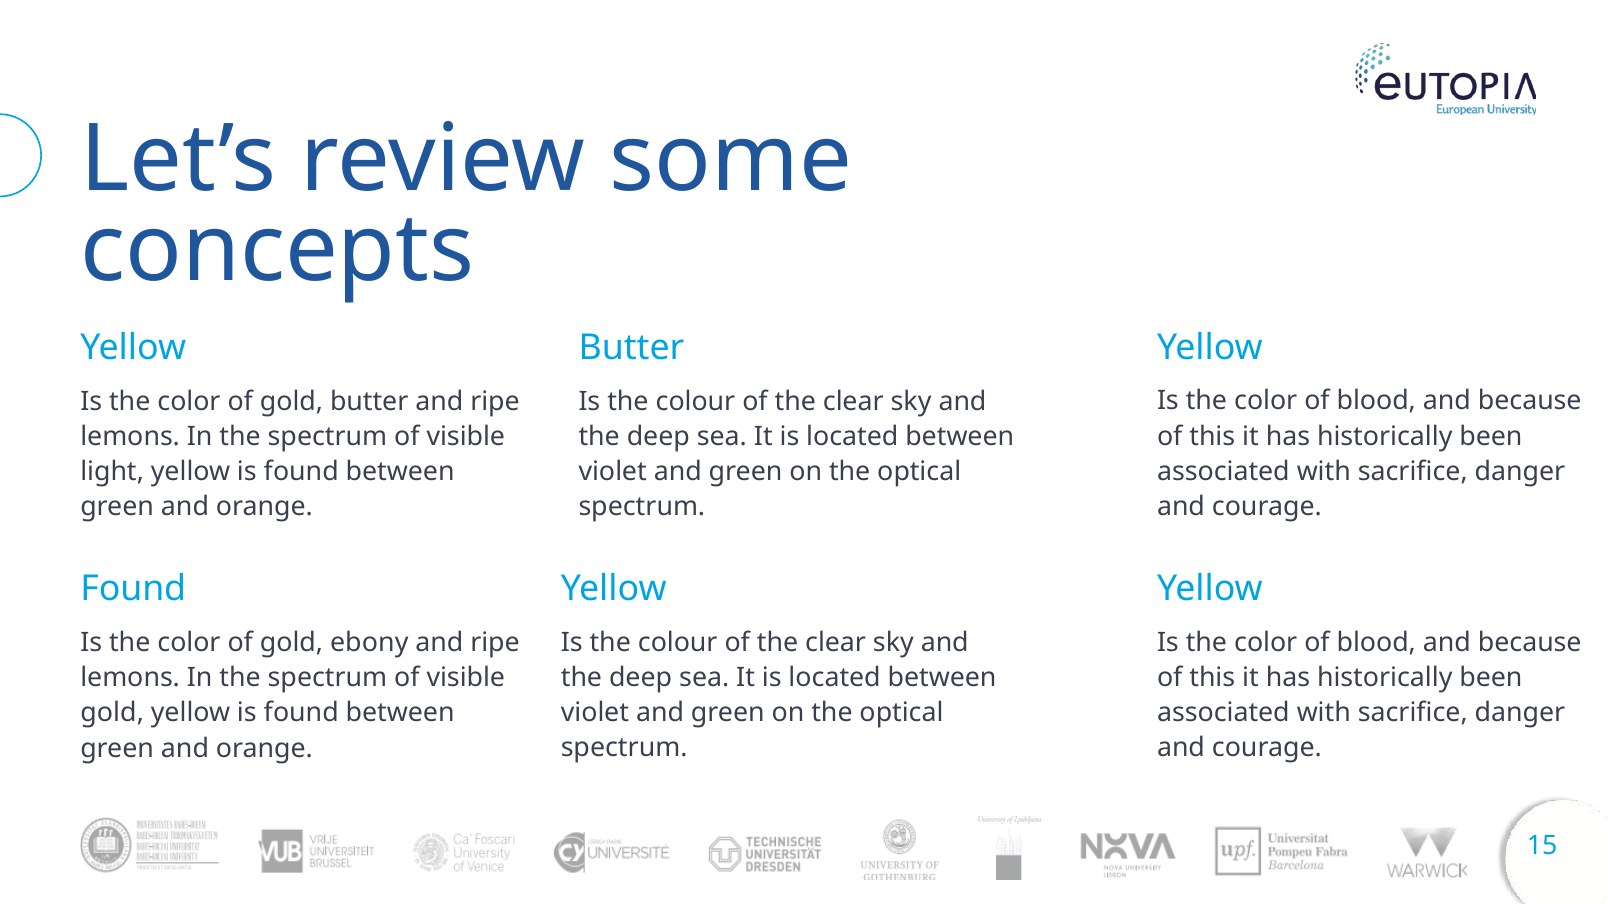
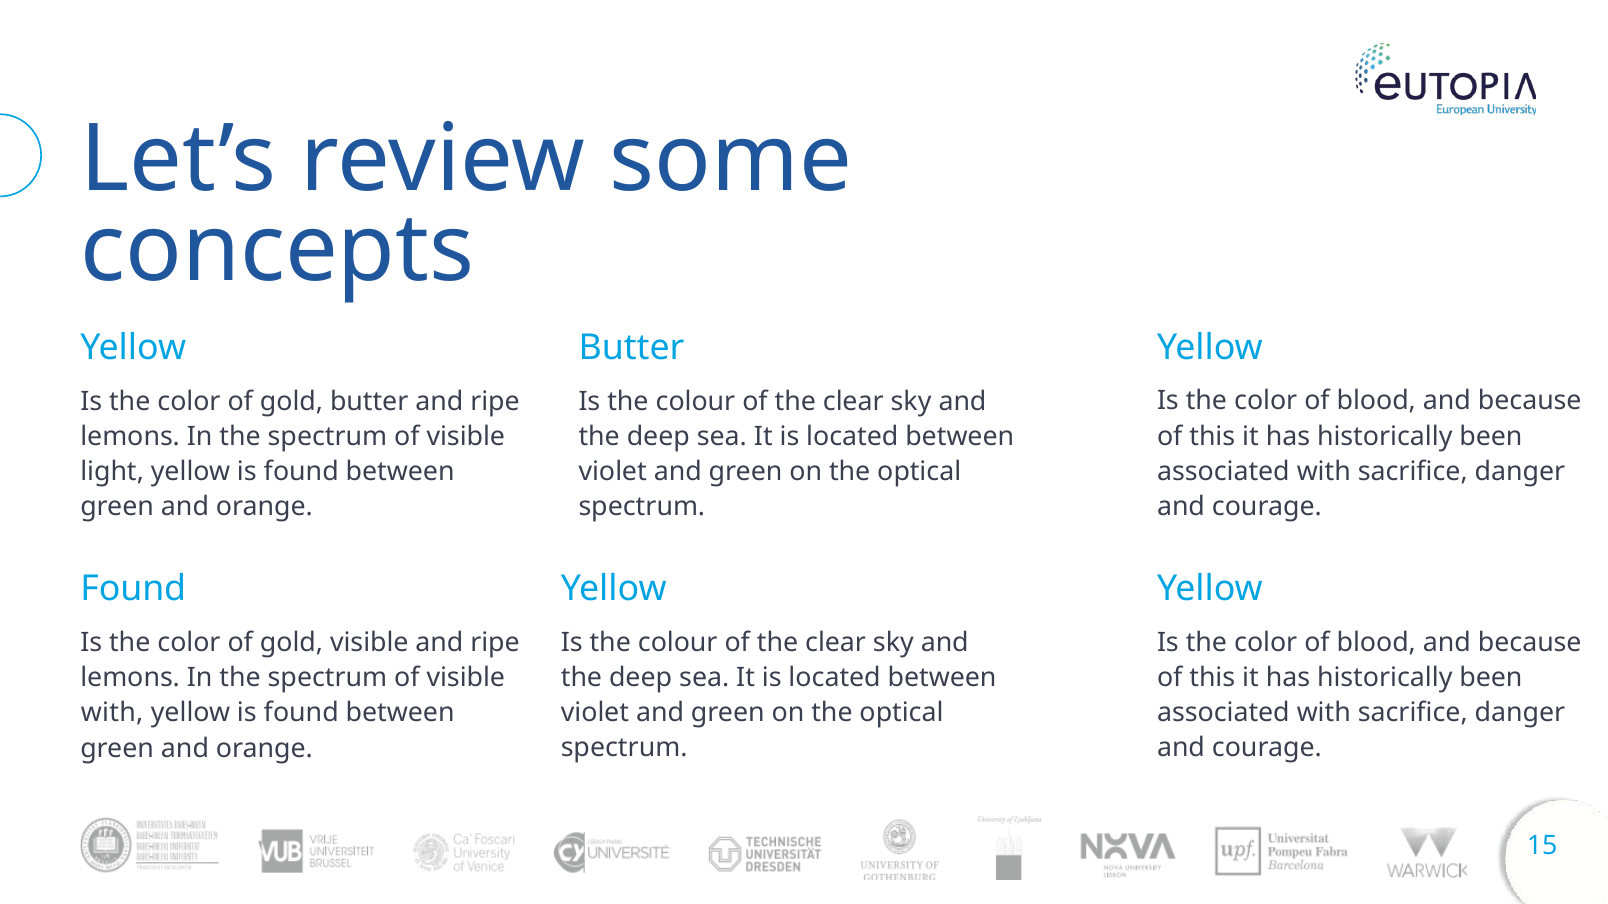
gold ebony: ebony -> visible
gold at (112, 713): gold -> with
